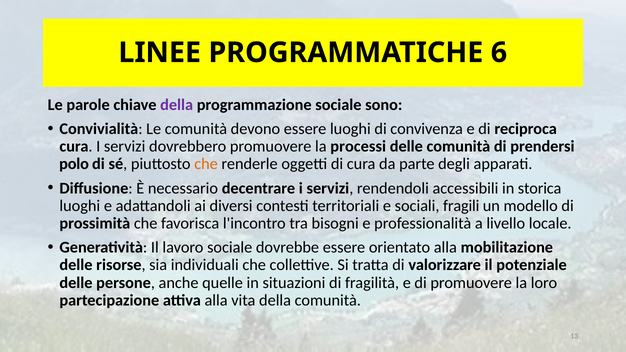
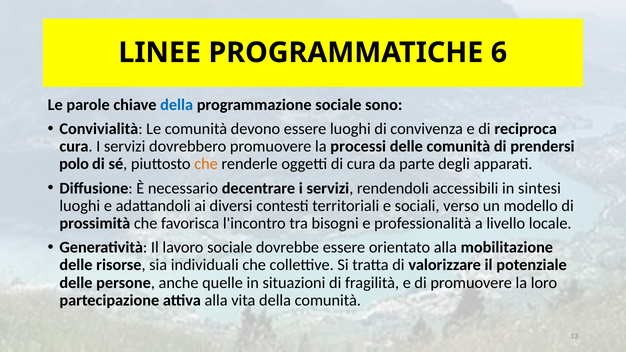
della at (177, 105) colour: purple -> blue
storica: storica -> sintesi
fragili: fragili -> verso
